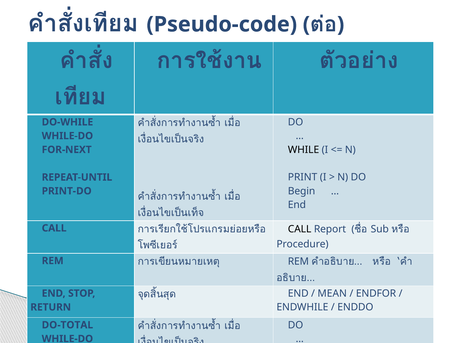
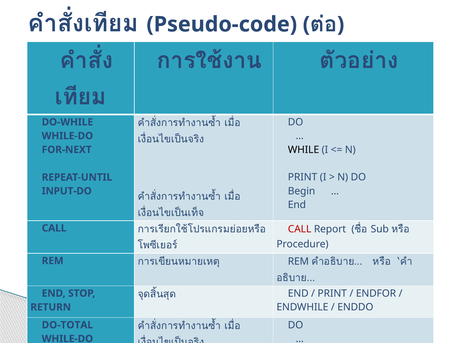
PRINT-DO: PRINT-DO -> INPUT-DO
CALL at (300, 229) colour: black -> red
MEAN at (332, 293): MEAN -> PRINT
